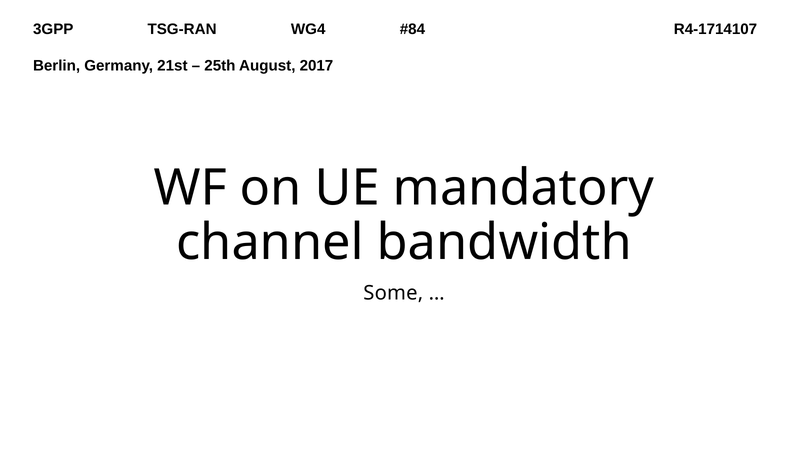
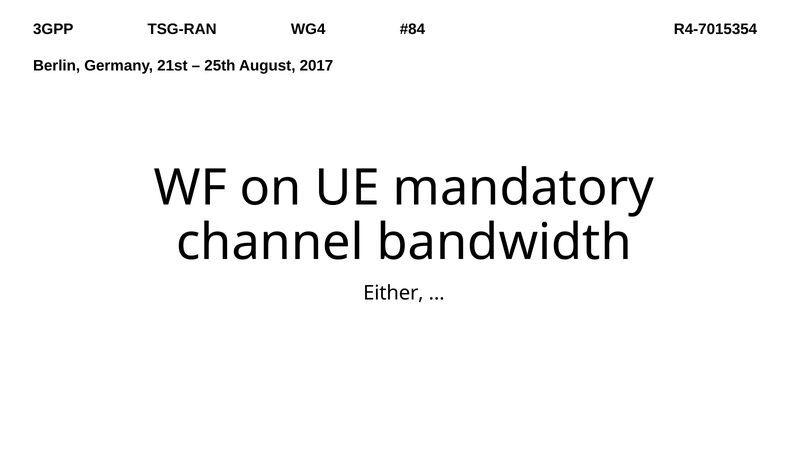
R4-1714107: R4-1714107 -> R4-7015354
Some: Some -> Either
